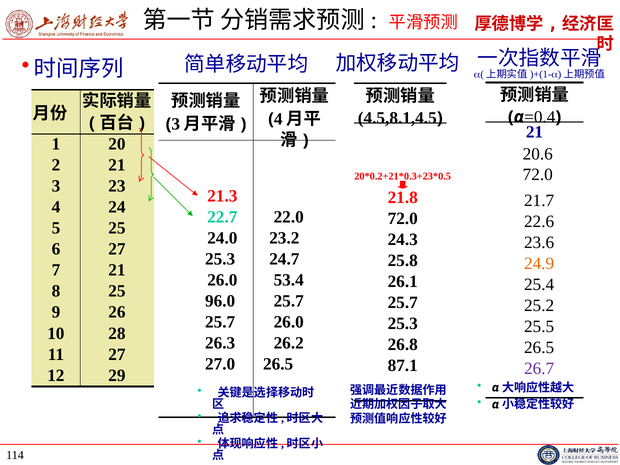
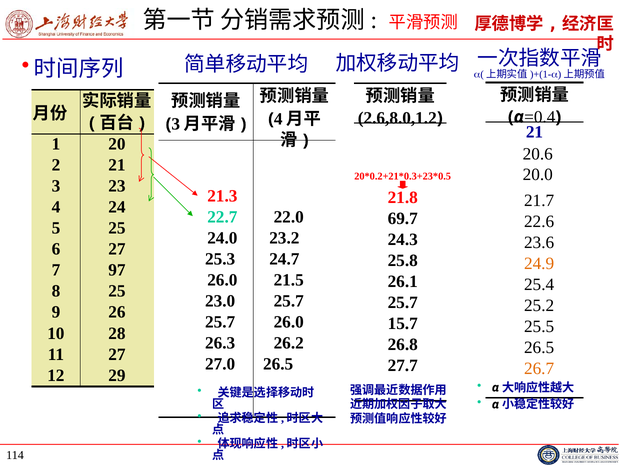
4.5,8.1,4.5: 4.5,8.1,4.5 -> 2.6,8.0,1.2
72.0 at (538, 175): 72.0 -> 20.0
72.0 at (403, 218): 72.0 -> 69.7
7 21: 21 -> 97
53.4: 53.4 -> 21.5
96.0: 96.0 -> 23.0
25.3 at (403, 323): 25.3 -> 15.7
87.1: 87.1 -> 27.7
26.7 colour: purple -> orange
